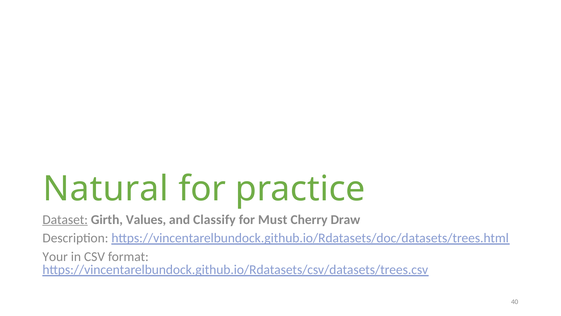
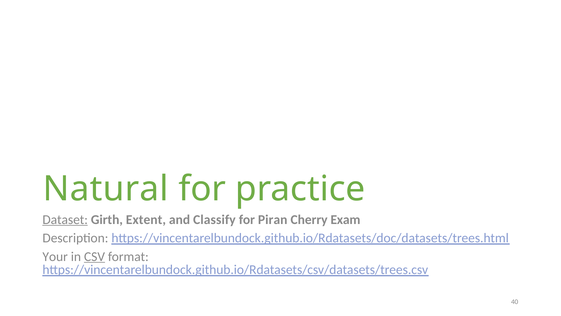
Values: Values -> Extent
Must: Must -> Piran
Draw: Draw -> Exam
CSV underline: none -> present
